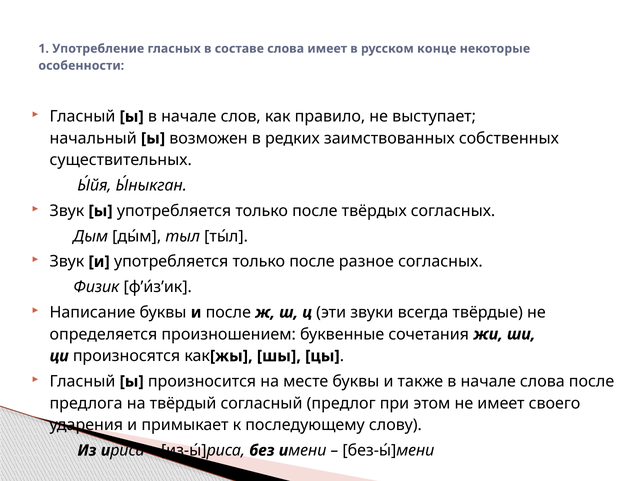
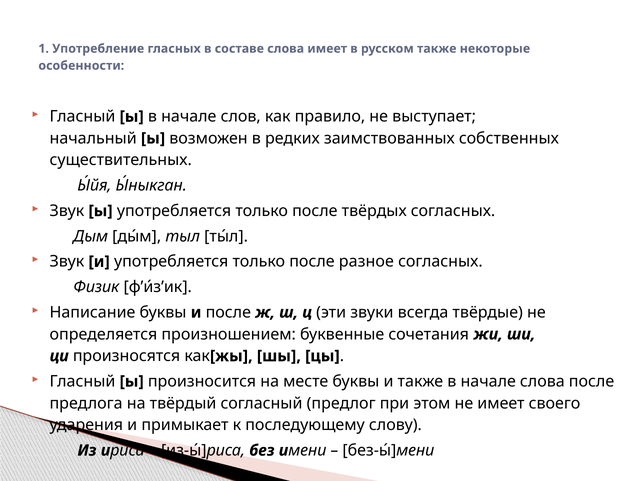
русском конце: конце -> также
